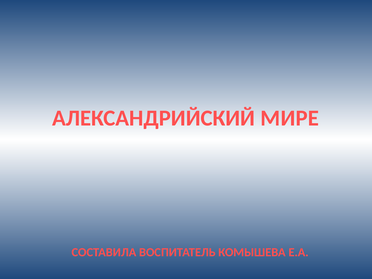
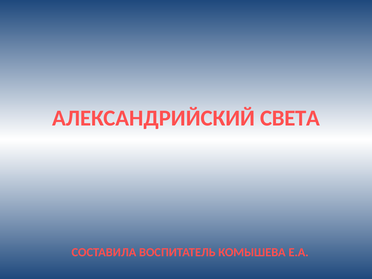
МИРЕ: МИРЕ -> СВЕТА
